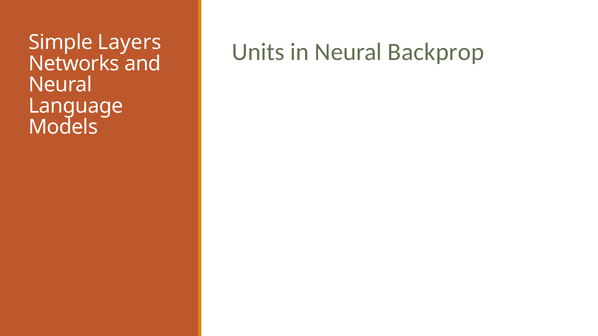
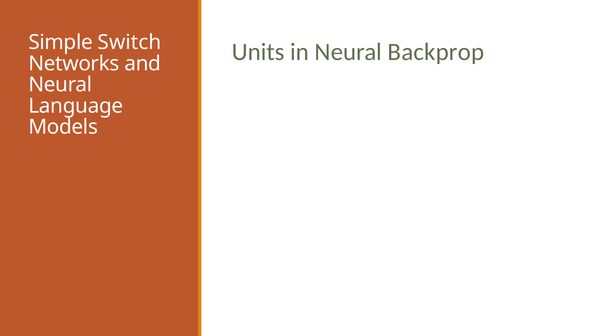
Layers: Layers -> Switch
